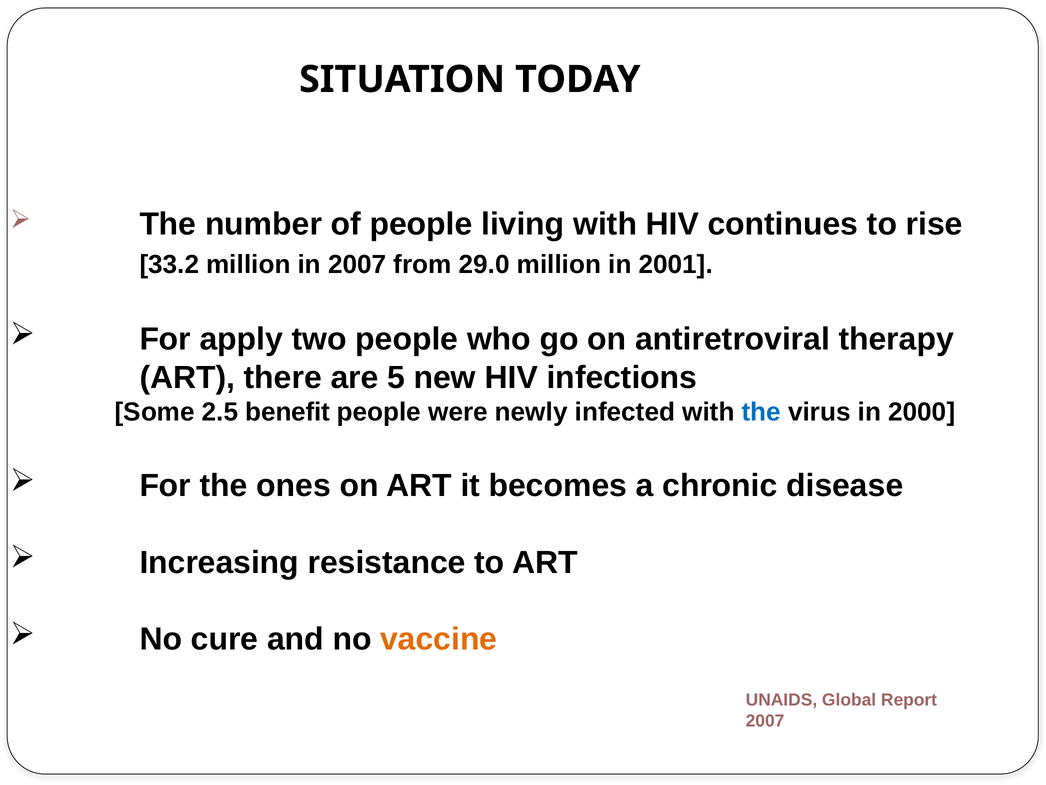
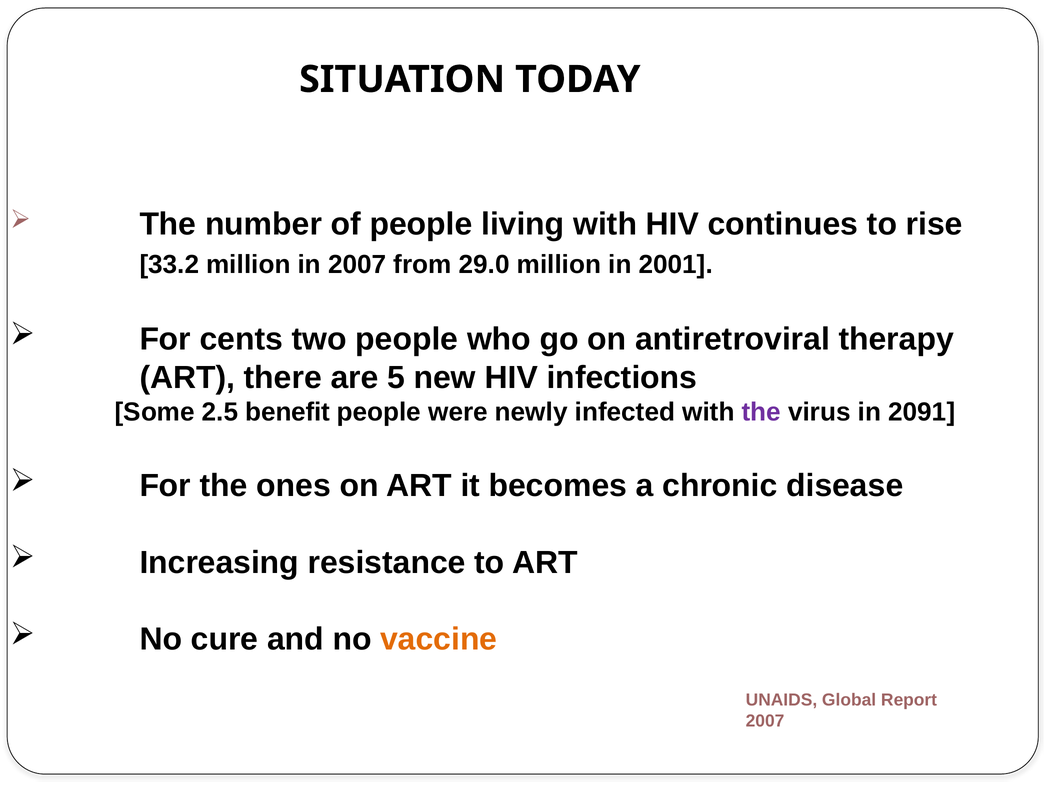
apply: apply -> cents
the at (761, 412) colour: blue -> purple
2000: 2000 -> 2091
